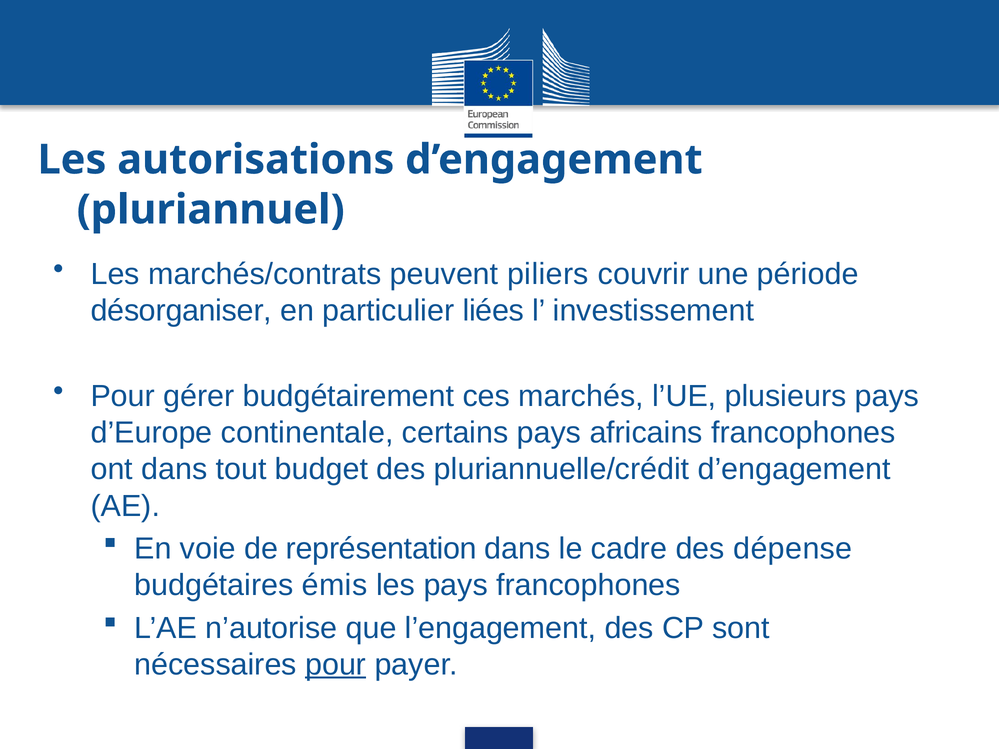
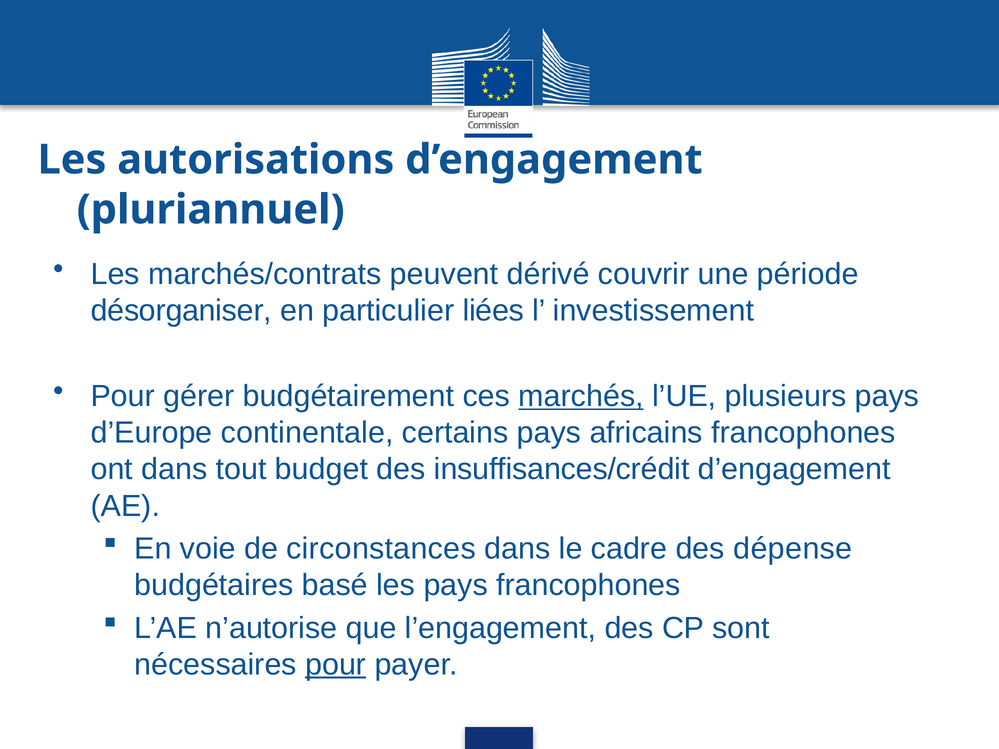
piliers: piliers -> dérivé
marchés underline: none -> present
pluriannuelle/crédit: pluriannuelle/crédit -> insuffisances/crédit
représentation: représentation -> circonstances
émis: émis -> basé
